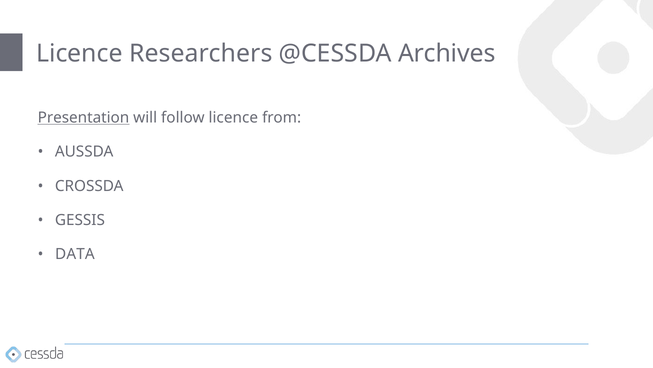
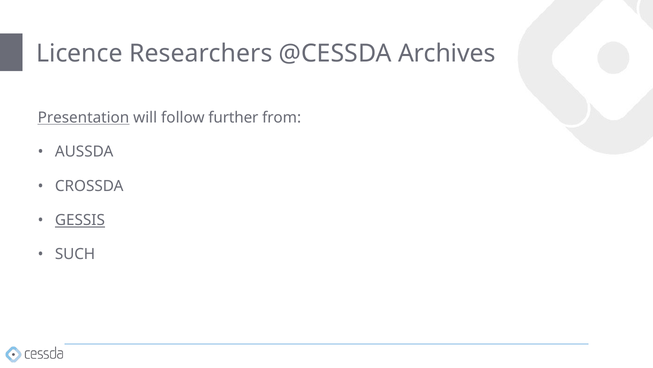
follow licence: licence -> further
GESSIS underline: none -> present
DATA: DATA -> SUCH
